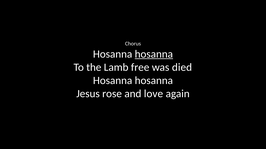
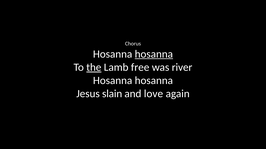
the underline: none -> present
died: died -> river
rose: rose -> slain
